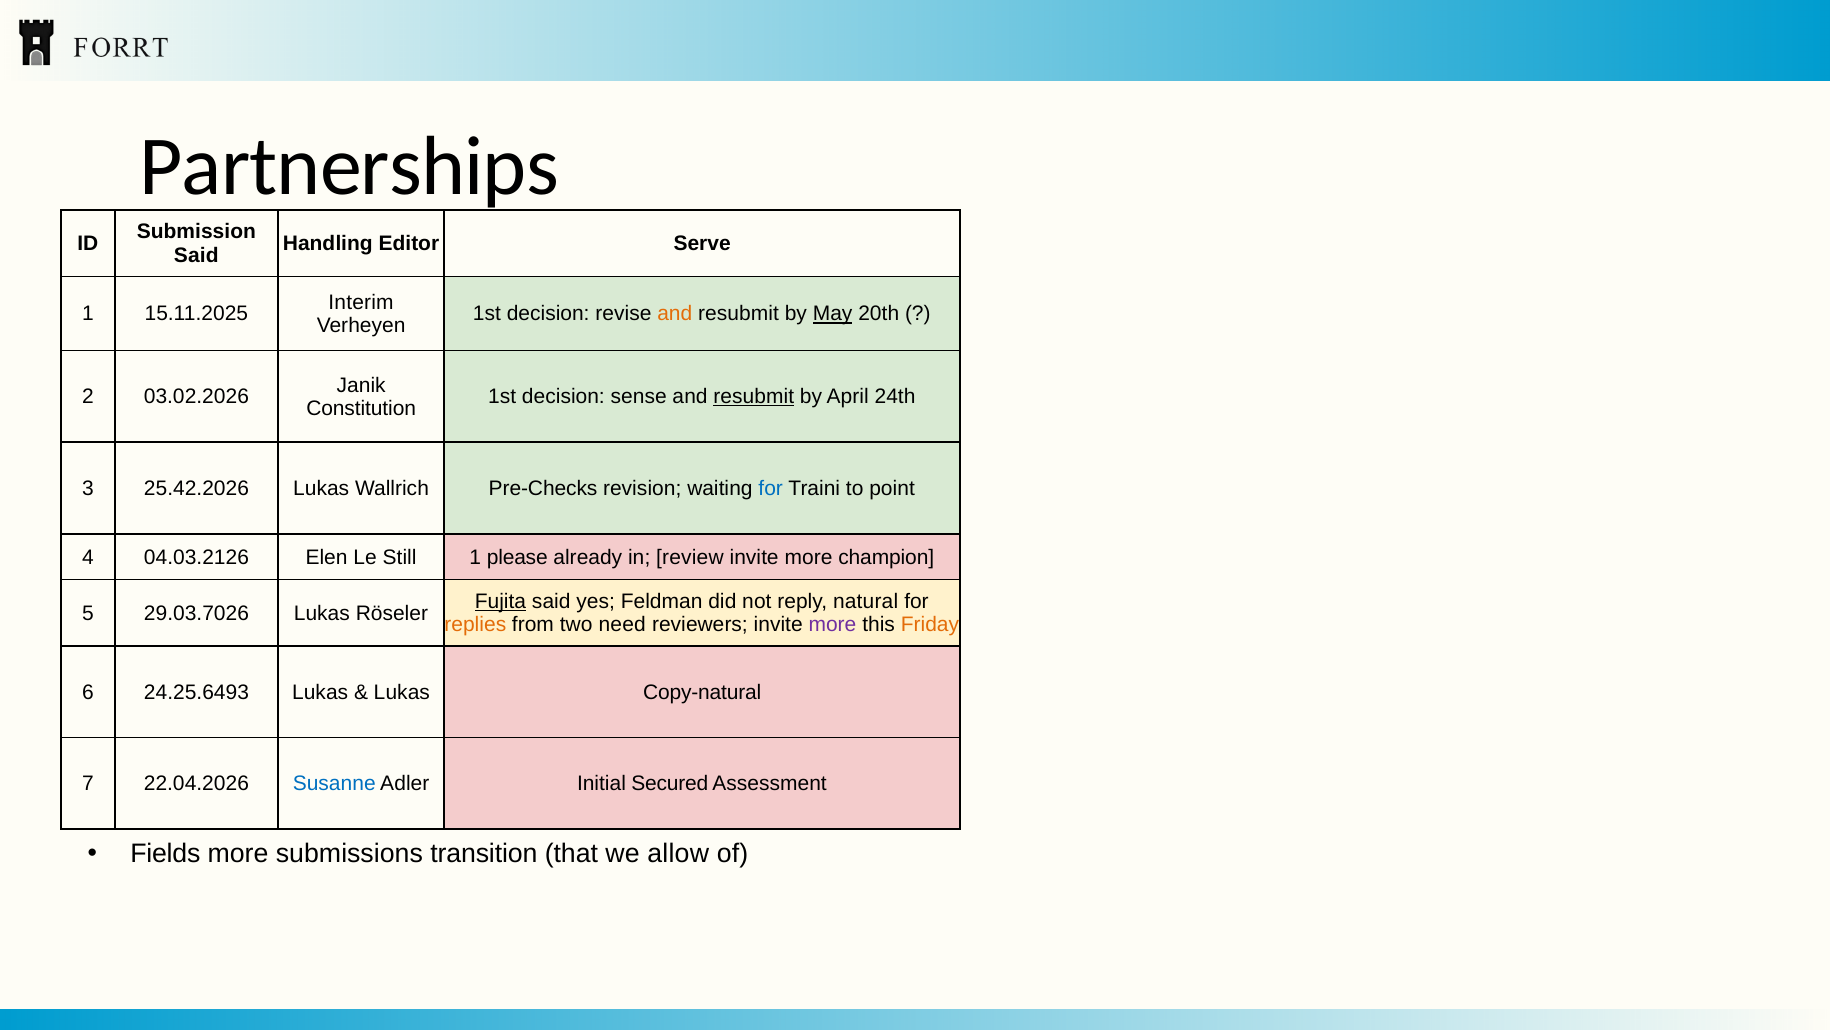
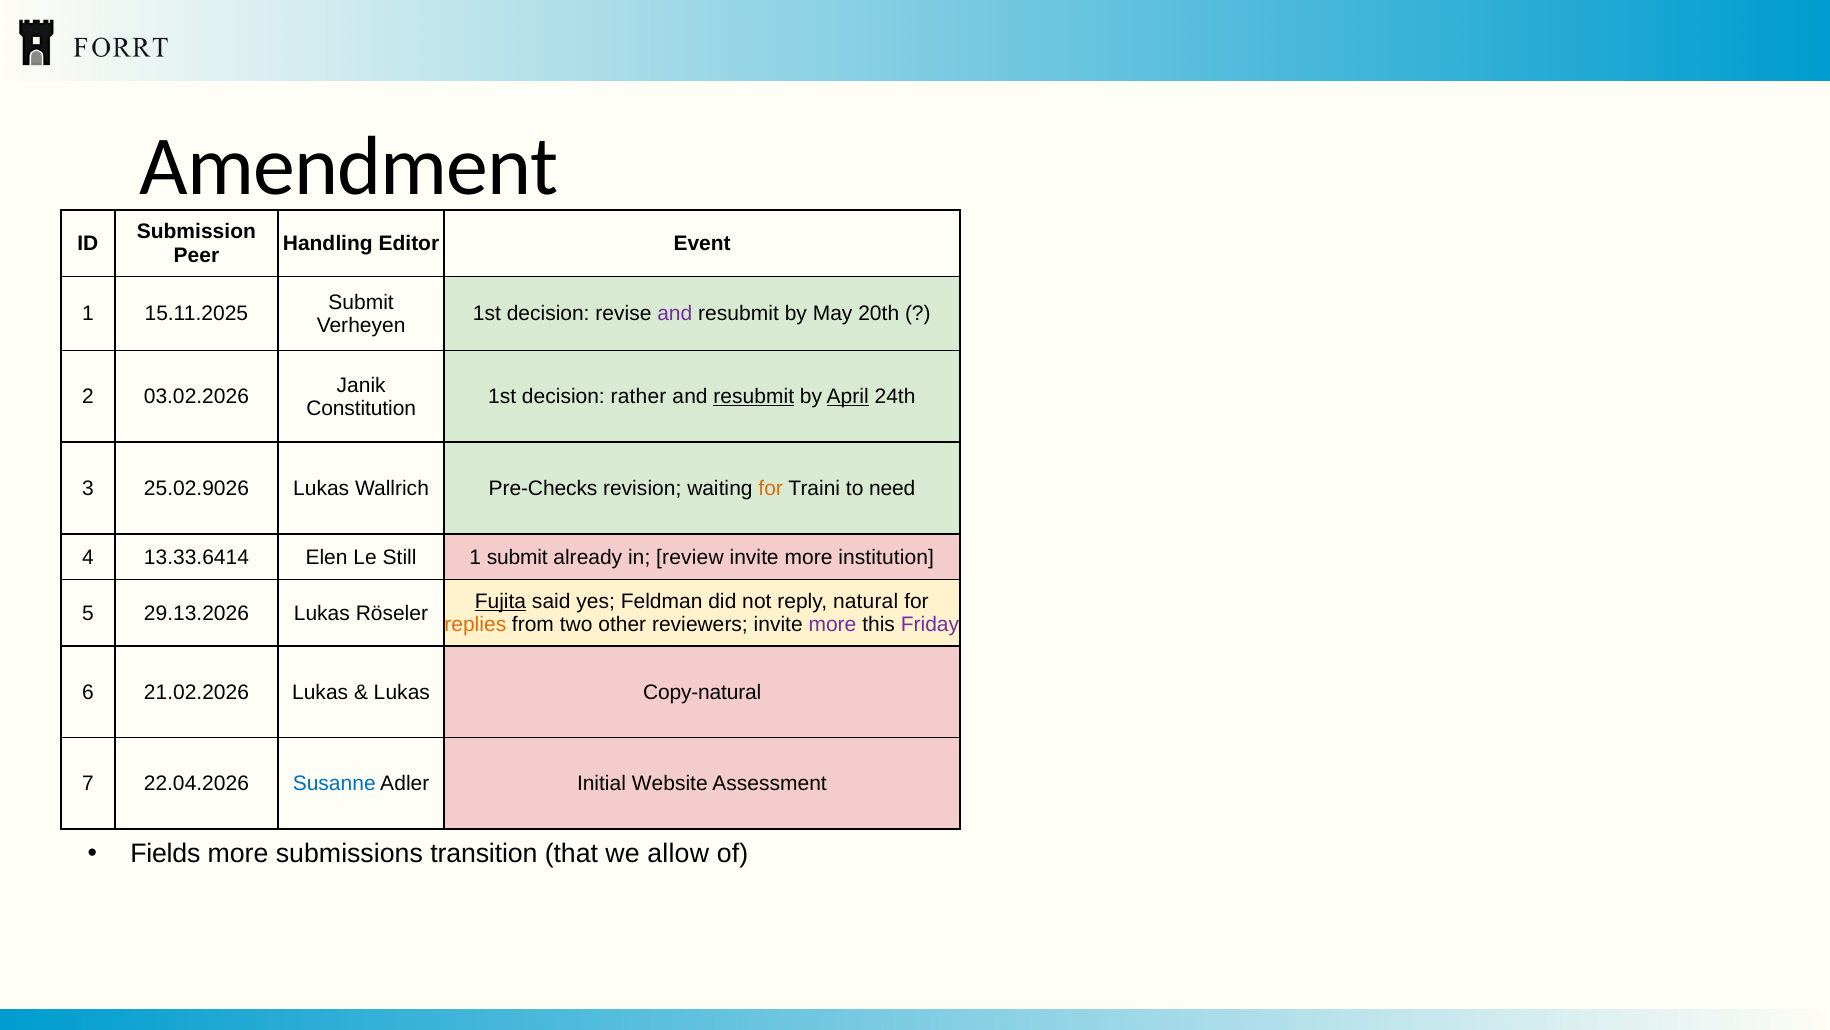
Partnerships: Partnerships -> Amendment
Serve: Serve -> Event
Said at (196, 255): Said -> Peer
Interim at (361, 302): Interim -> Submit
and at (675, 314) colour: orange -> purple
May underline: present -> none
sense: sense -> rather
April underline: none -> present
25.42.2026: 25.42.2026 -> 25.02.9026
for at (771, 488) colour: blue -> orange
point: point -> need
04.03.2126: 04.03.2126 -> 13.33.6414
1 please: please -> submit
champion: champion -> institution
29.03.7026: 29.03.7026 -> 29.13.2026
need: need -> other
Friday colour: orange -> purple
24.25.6493: 24.25.6493 -> 21.02.2026
Secured: Secured -> Website
